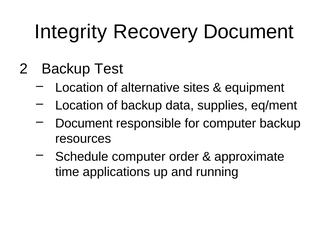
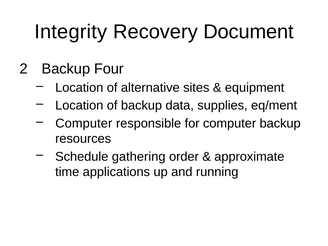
Test: Test -> Four
Document at (84, 123): Document -> Computer
Schedule computer: computer -> gathering
